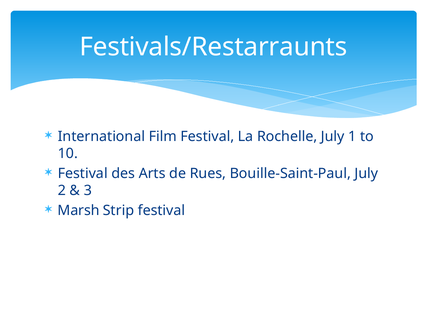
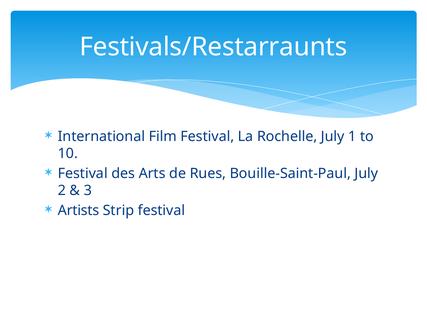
Marsh: Marsh -> Artists
